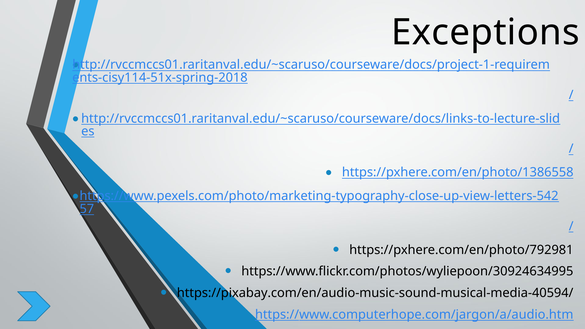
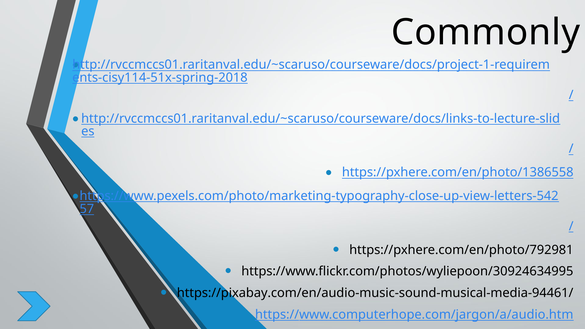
Exceptions: Exceptions -> Commonly
https://pixabay.com/en/audio-music-sound-musical-media-40594/: https://pixabay.com/en/audio-music-sound-musical-media-40594/ -> https://pixabay.com/en/audio-music-sound-musical-media-94461/
